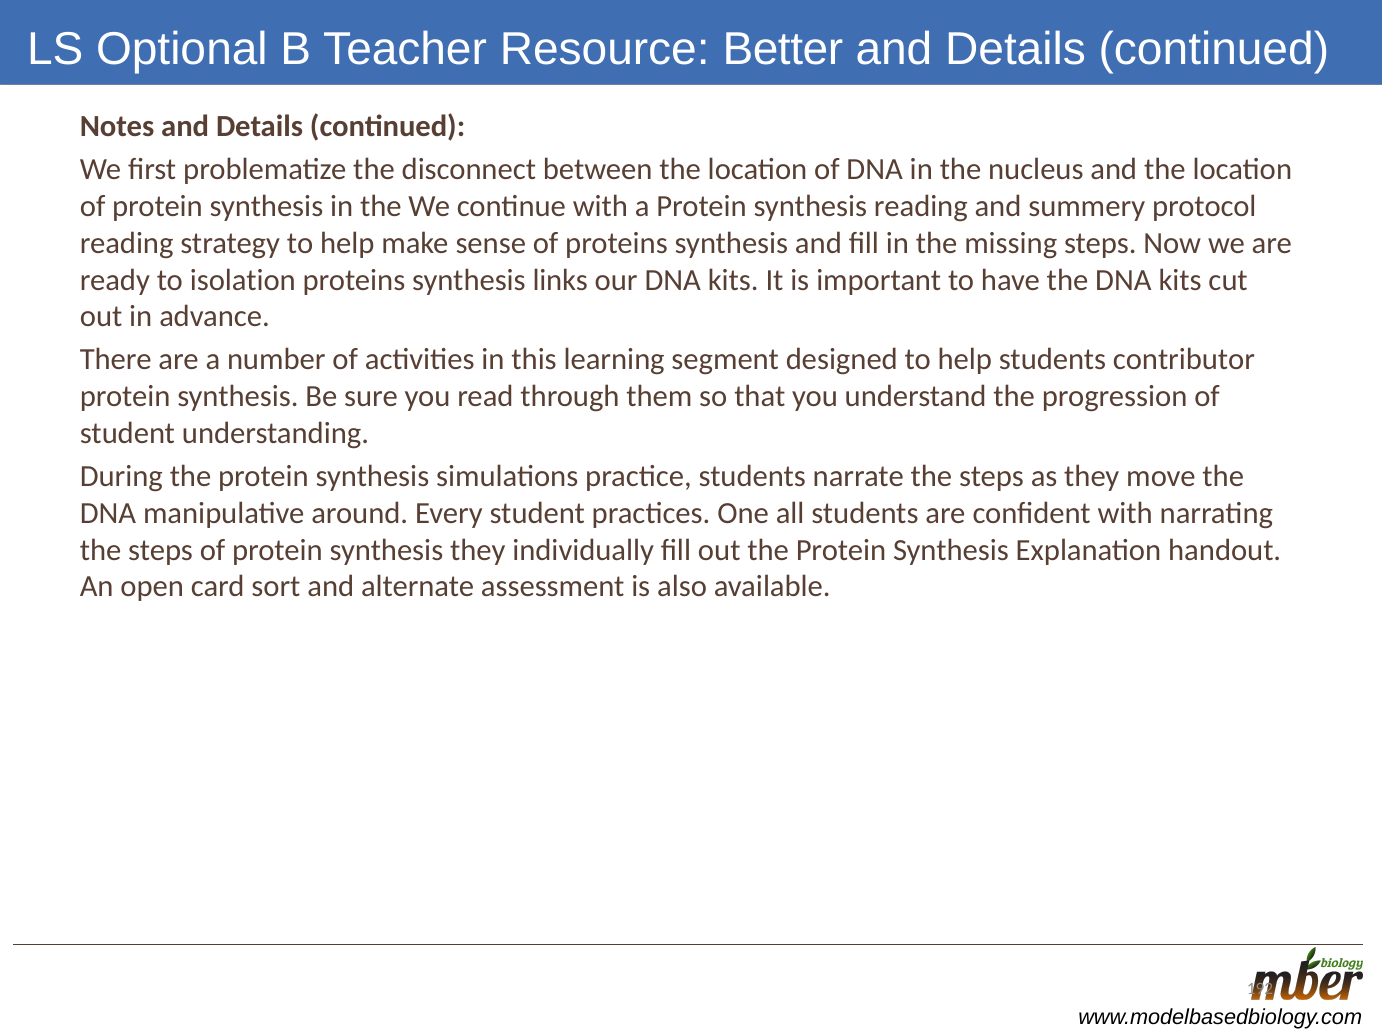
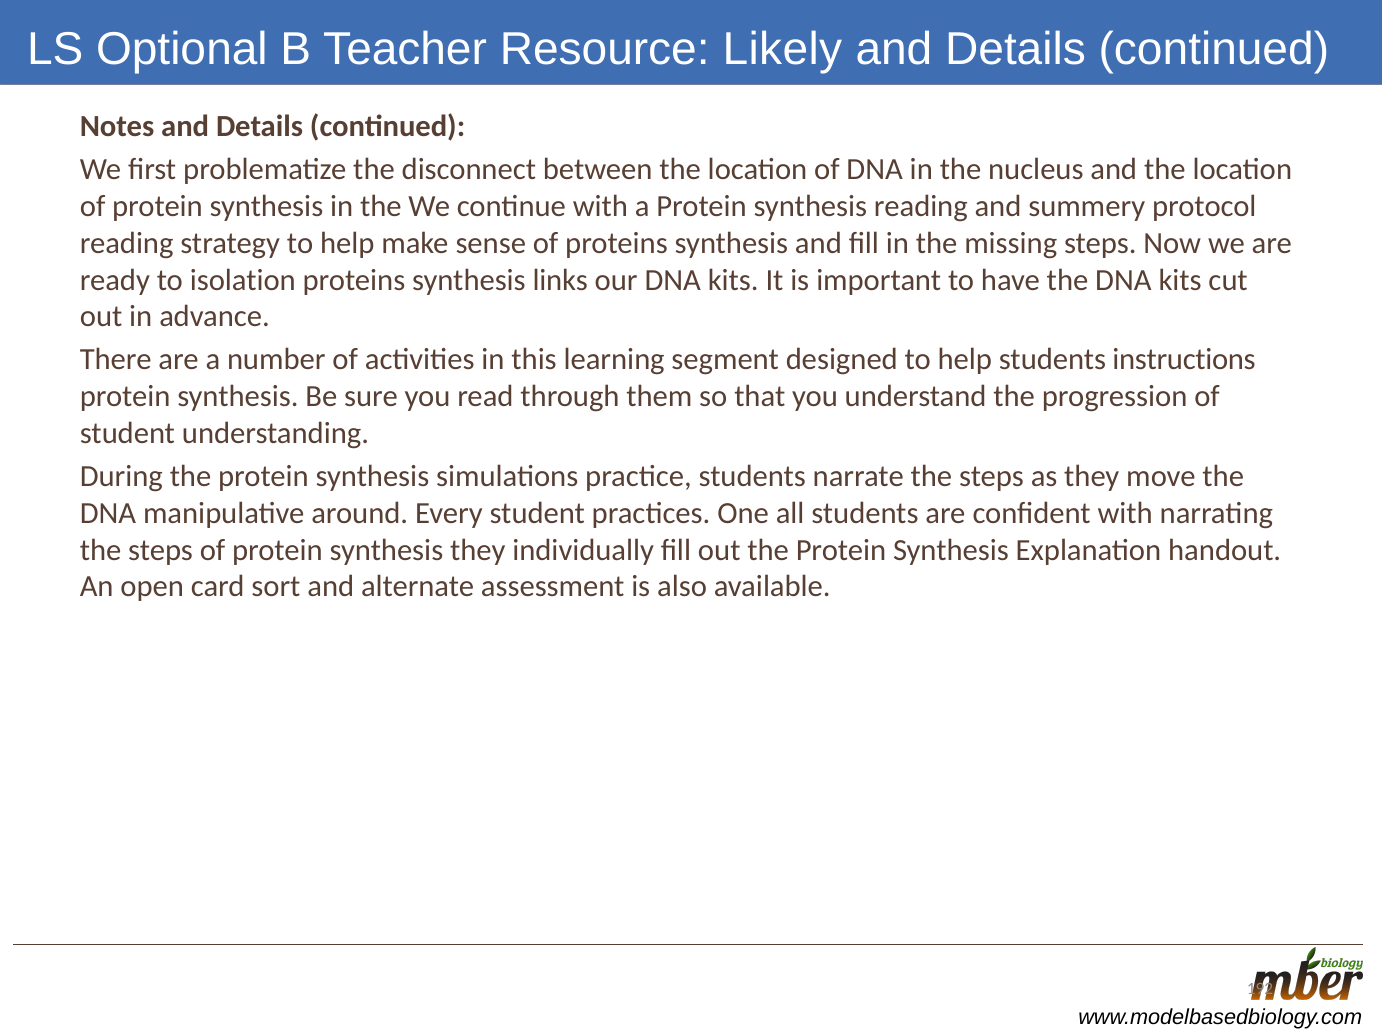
Better: Better -> Likely
contributor: contributor -> instructions
